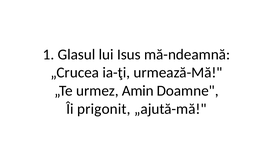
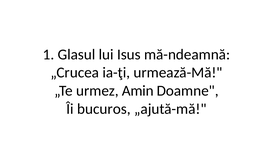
prigonit: prigonit -> bucuros
